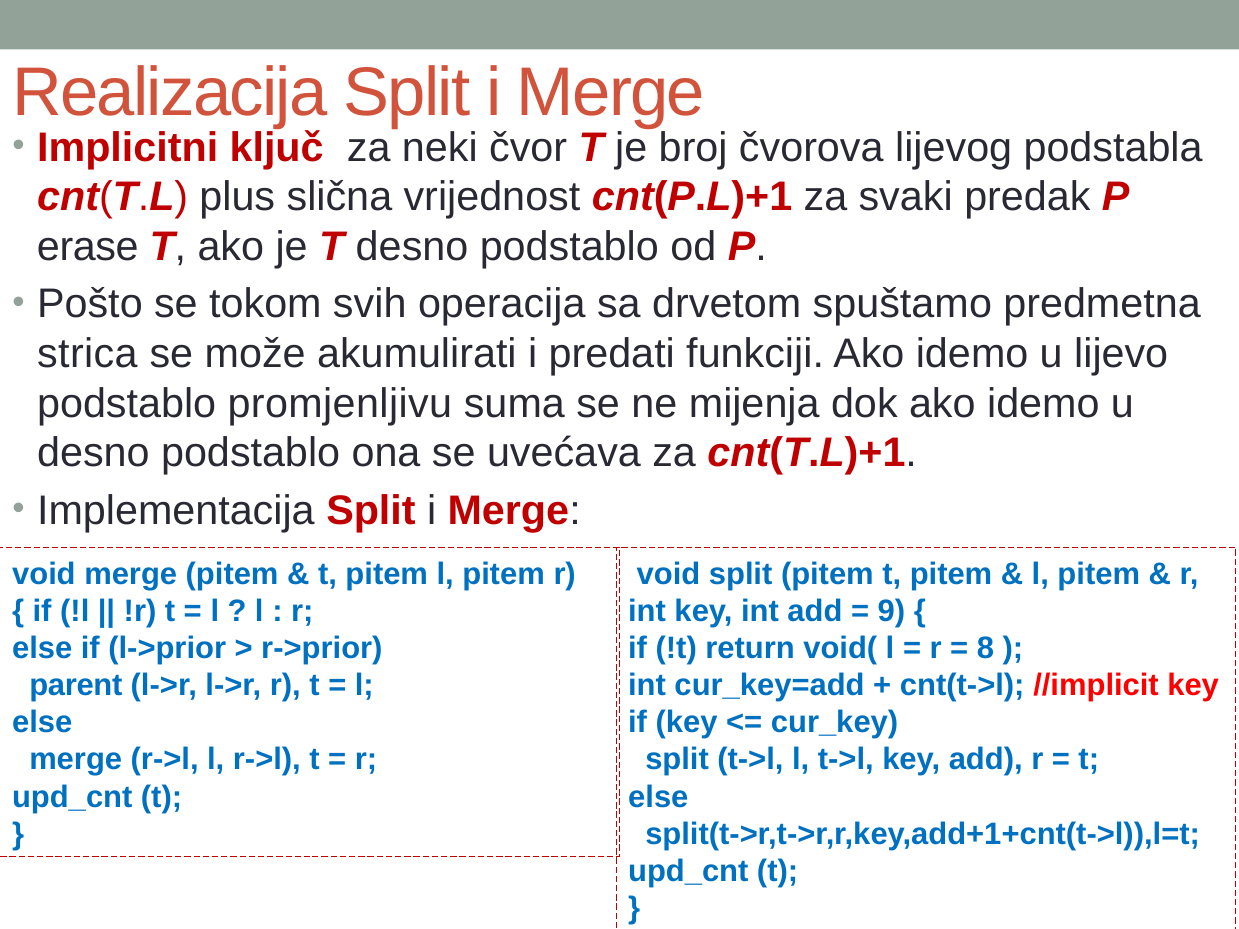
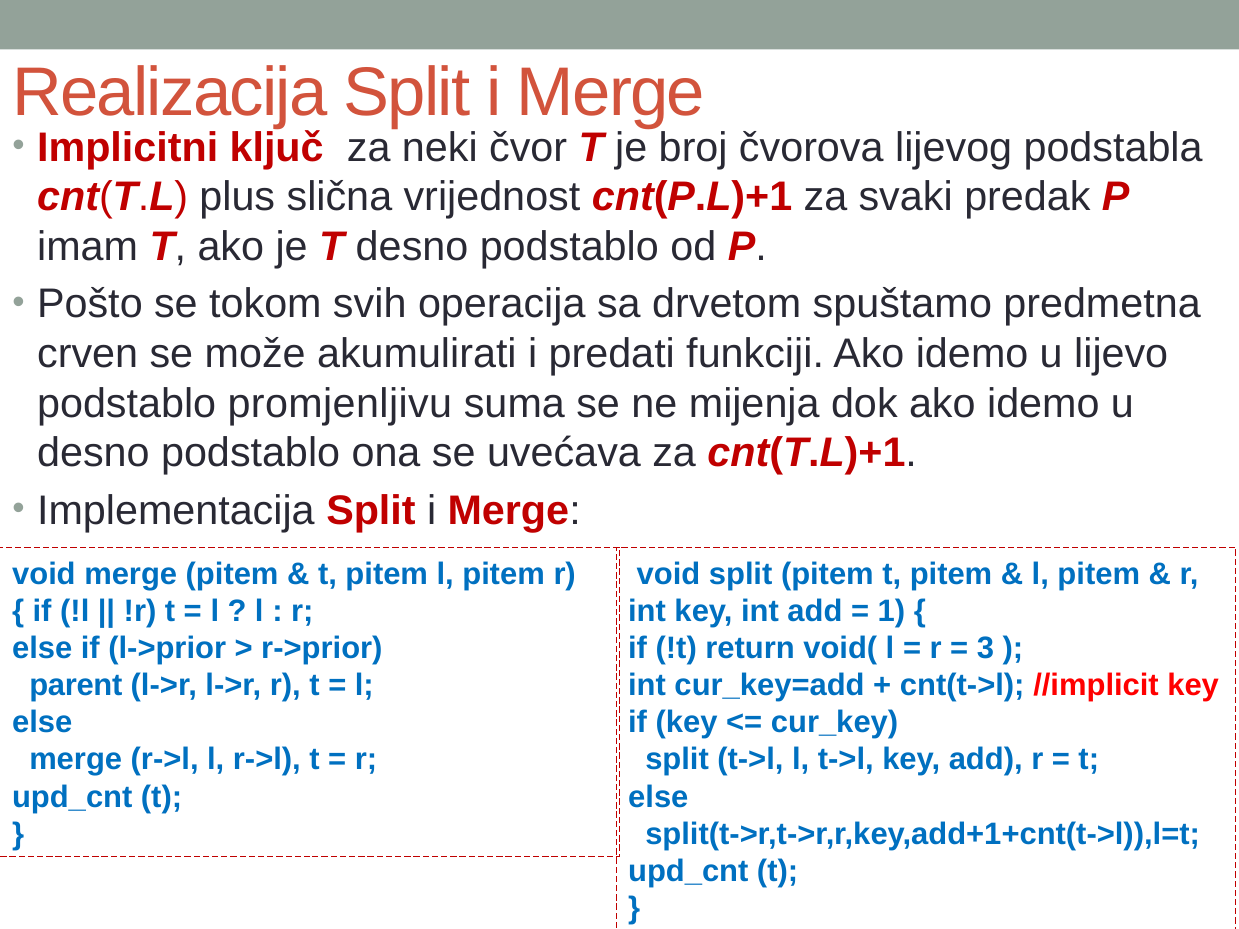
erase: erase -> imam
strica: strica -> crven
9: 9 -> 1
8: 8 -> 3
